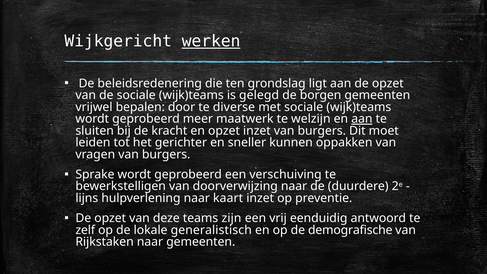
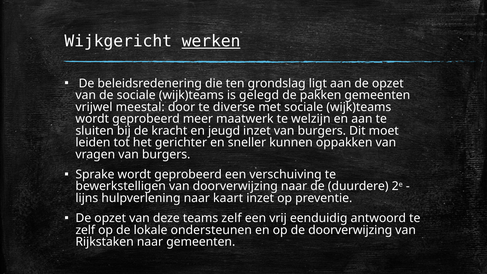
borgen: borgen -> pakken
bepalen: bepalen -> meestal
aan at (362, 119) underline: present -> none
en opzet: opzet -> jeugd
teams zijn: zijn -> zelf
generalistisch: generalistisch -> ondersteunen
de demografische: demografische -> doorverwijzing
